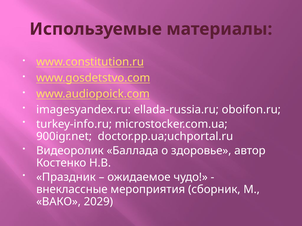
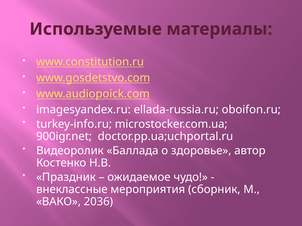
2029: 2029 -> 2036
